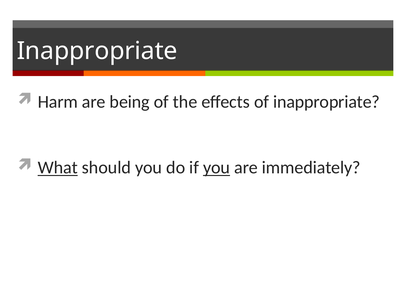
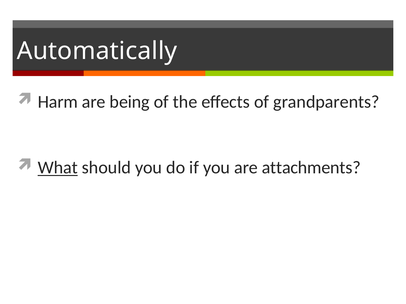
Inappropriate at (97, 51): Inappropriate -> Automatically
of inappropriate: inappropriate -> grandparents
you at (217, 168) underline: present -> none
immediately: immediately -> attachments
